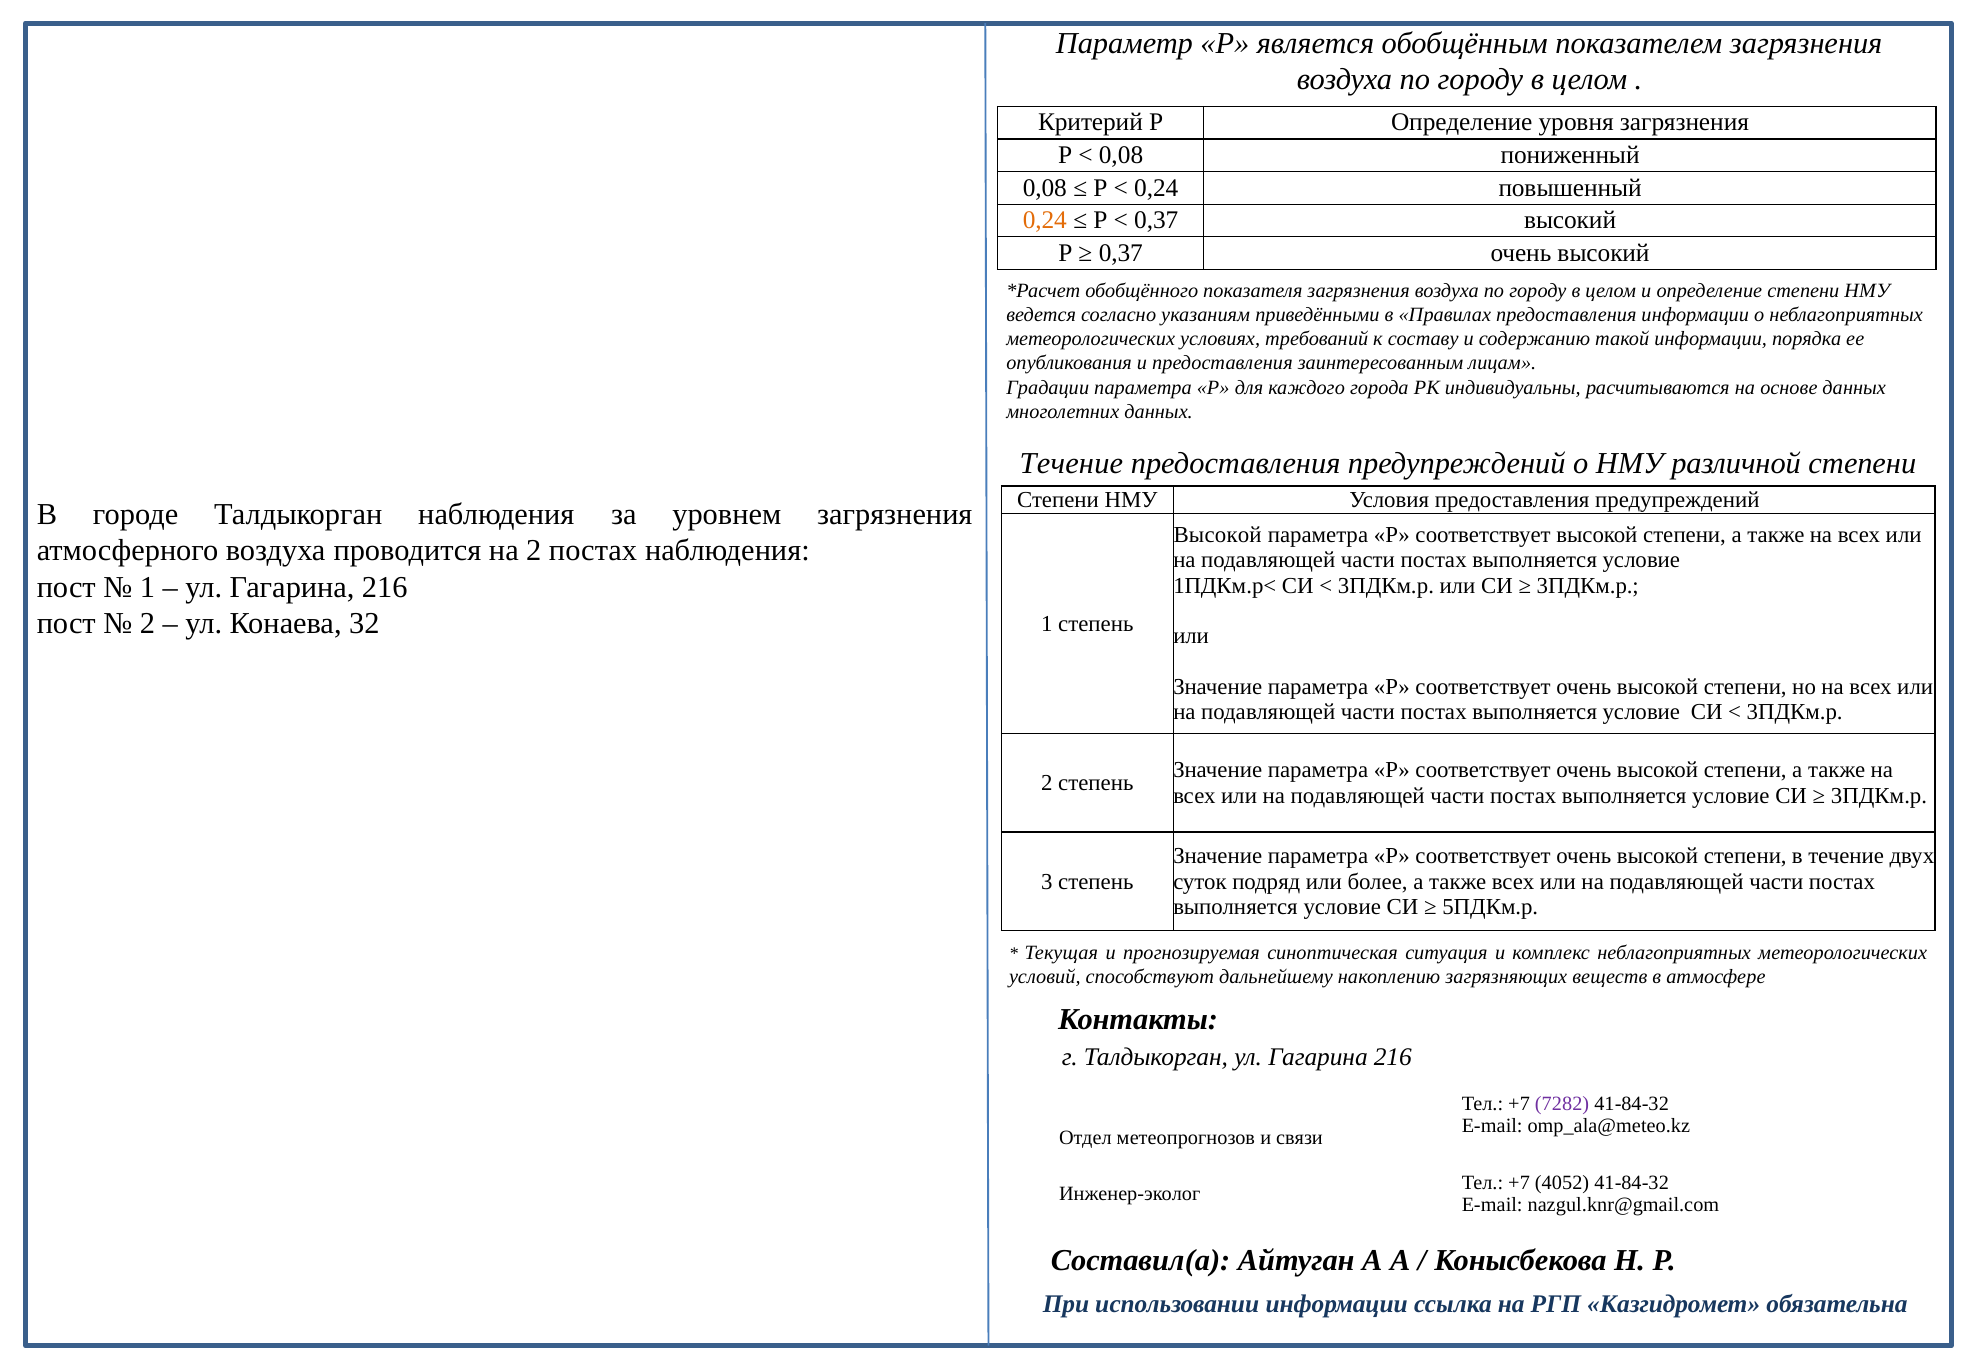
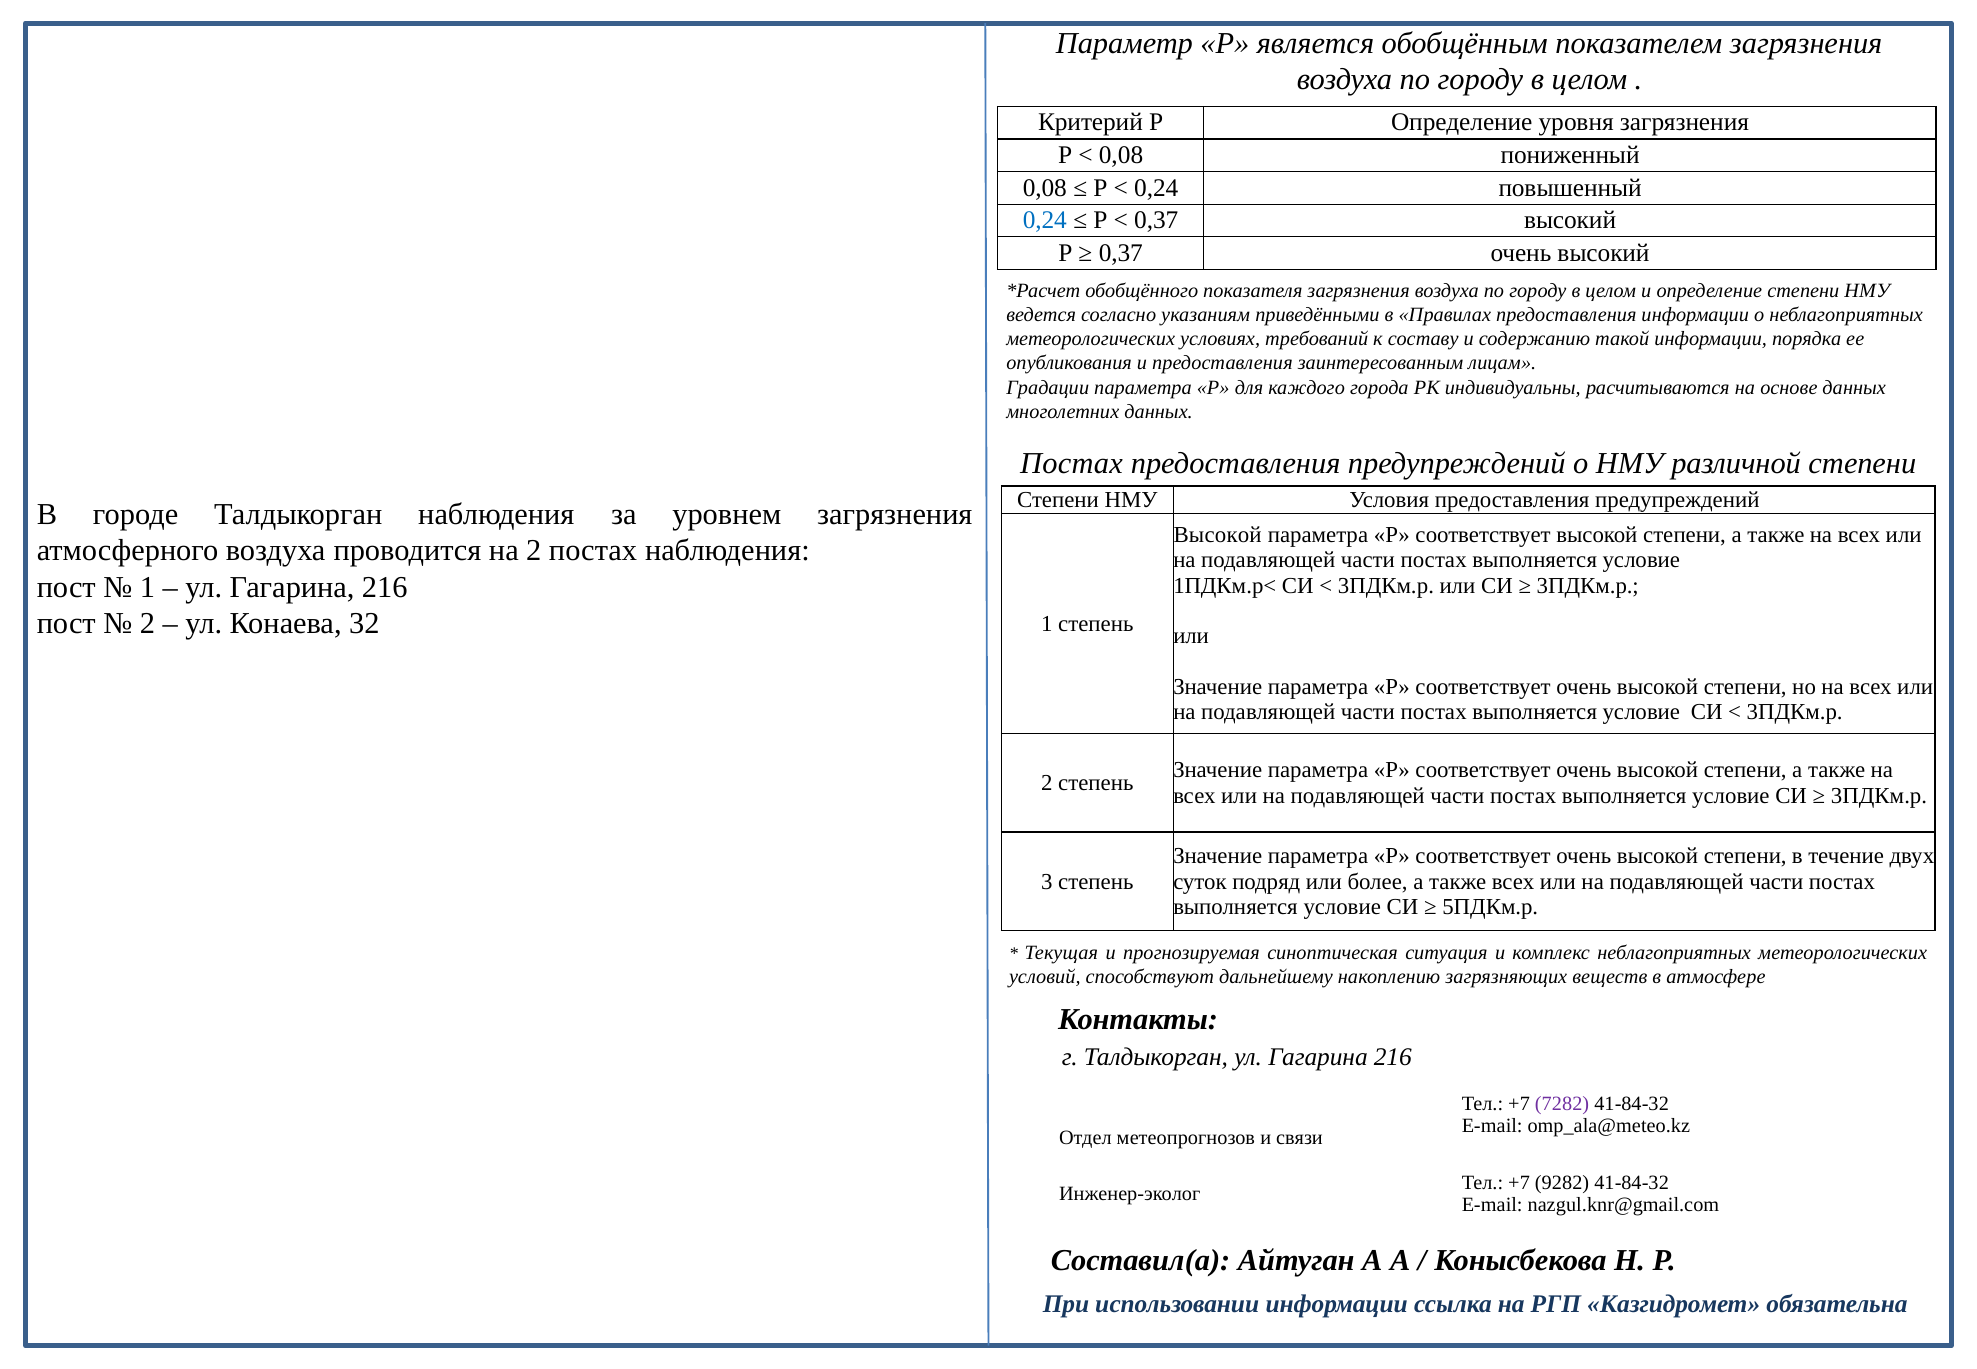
0,24 at (1045, 220) colour: orange -> blue
Течение at (1071, 463): Течение -> Постах
4052: 4052 -> 9282
